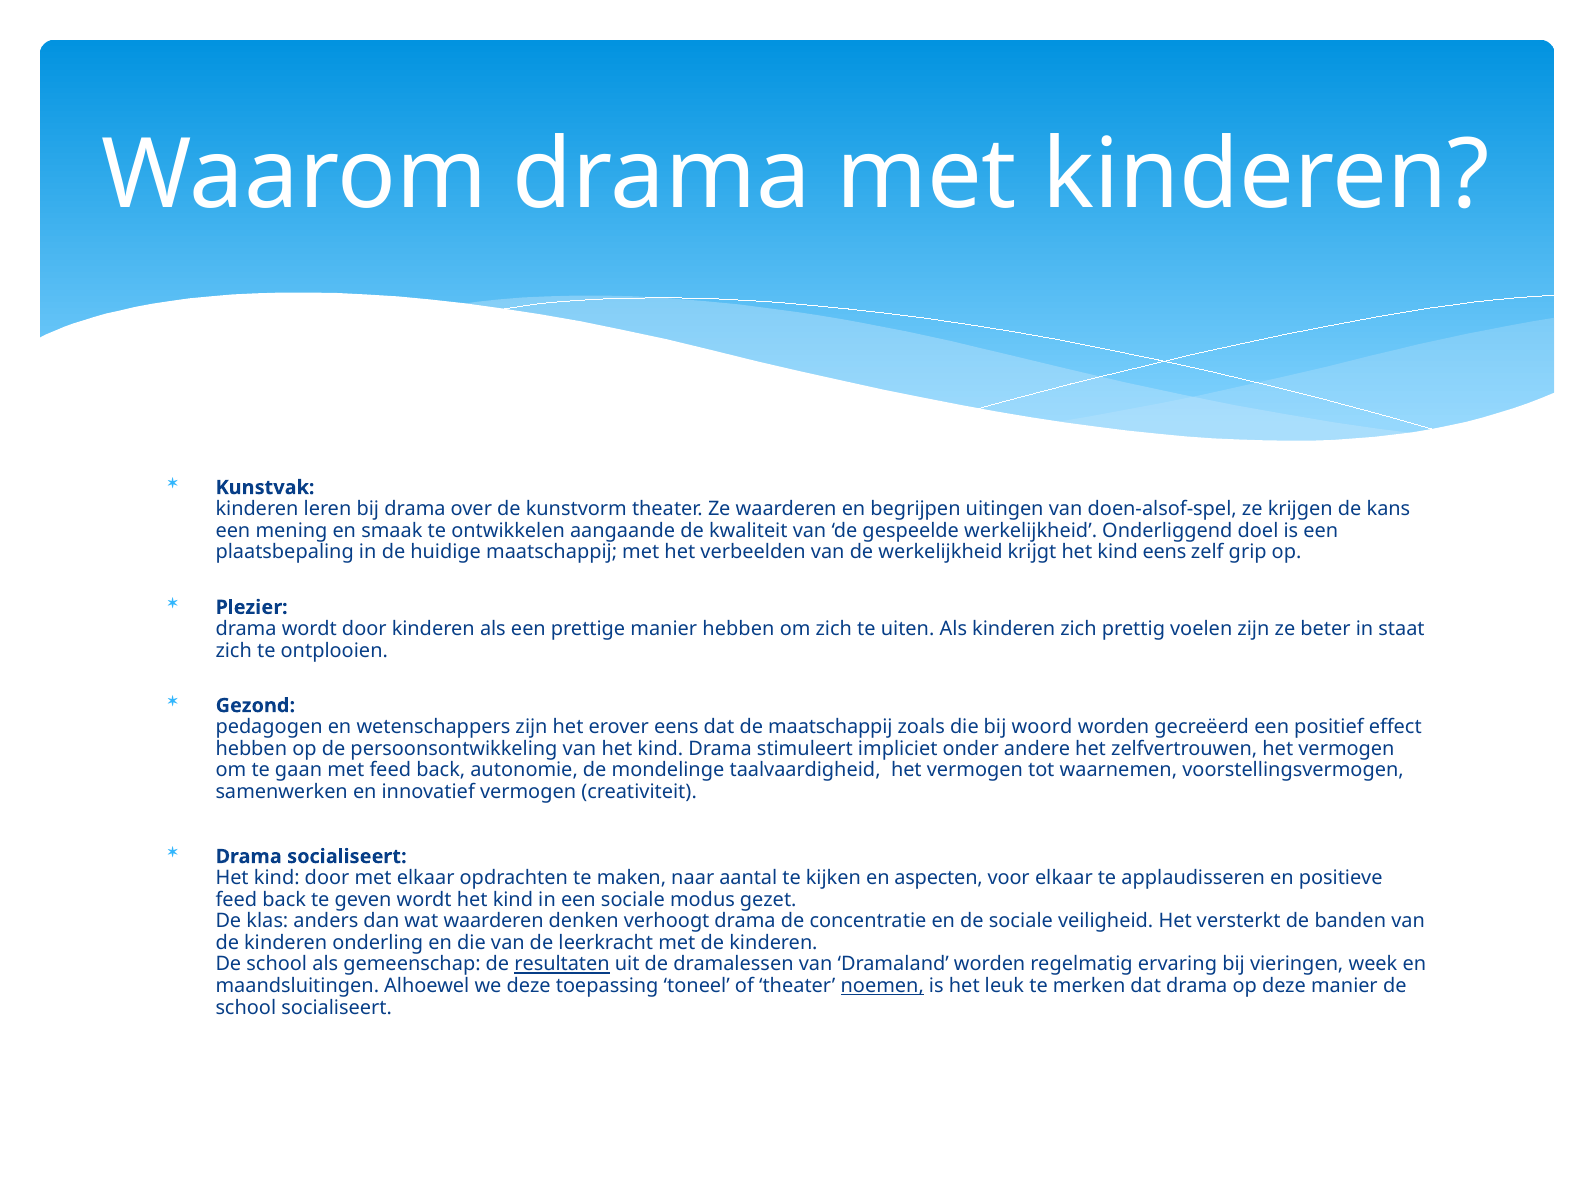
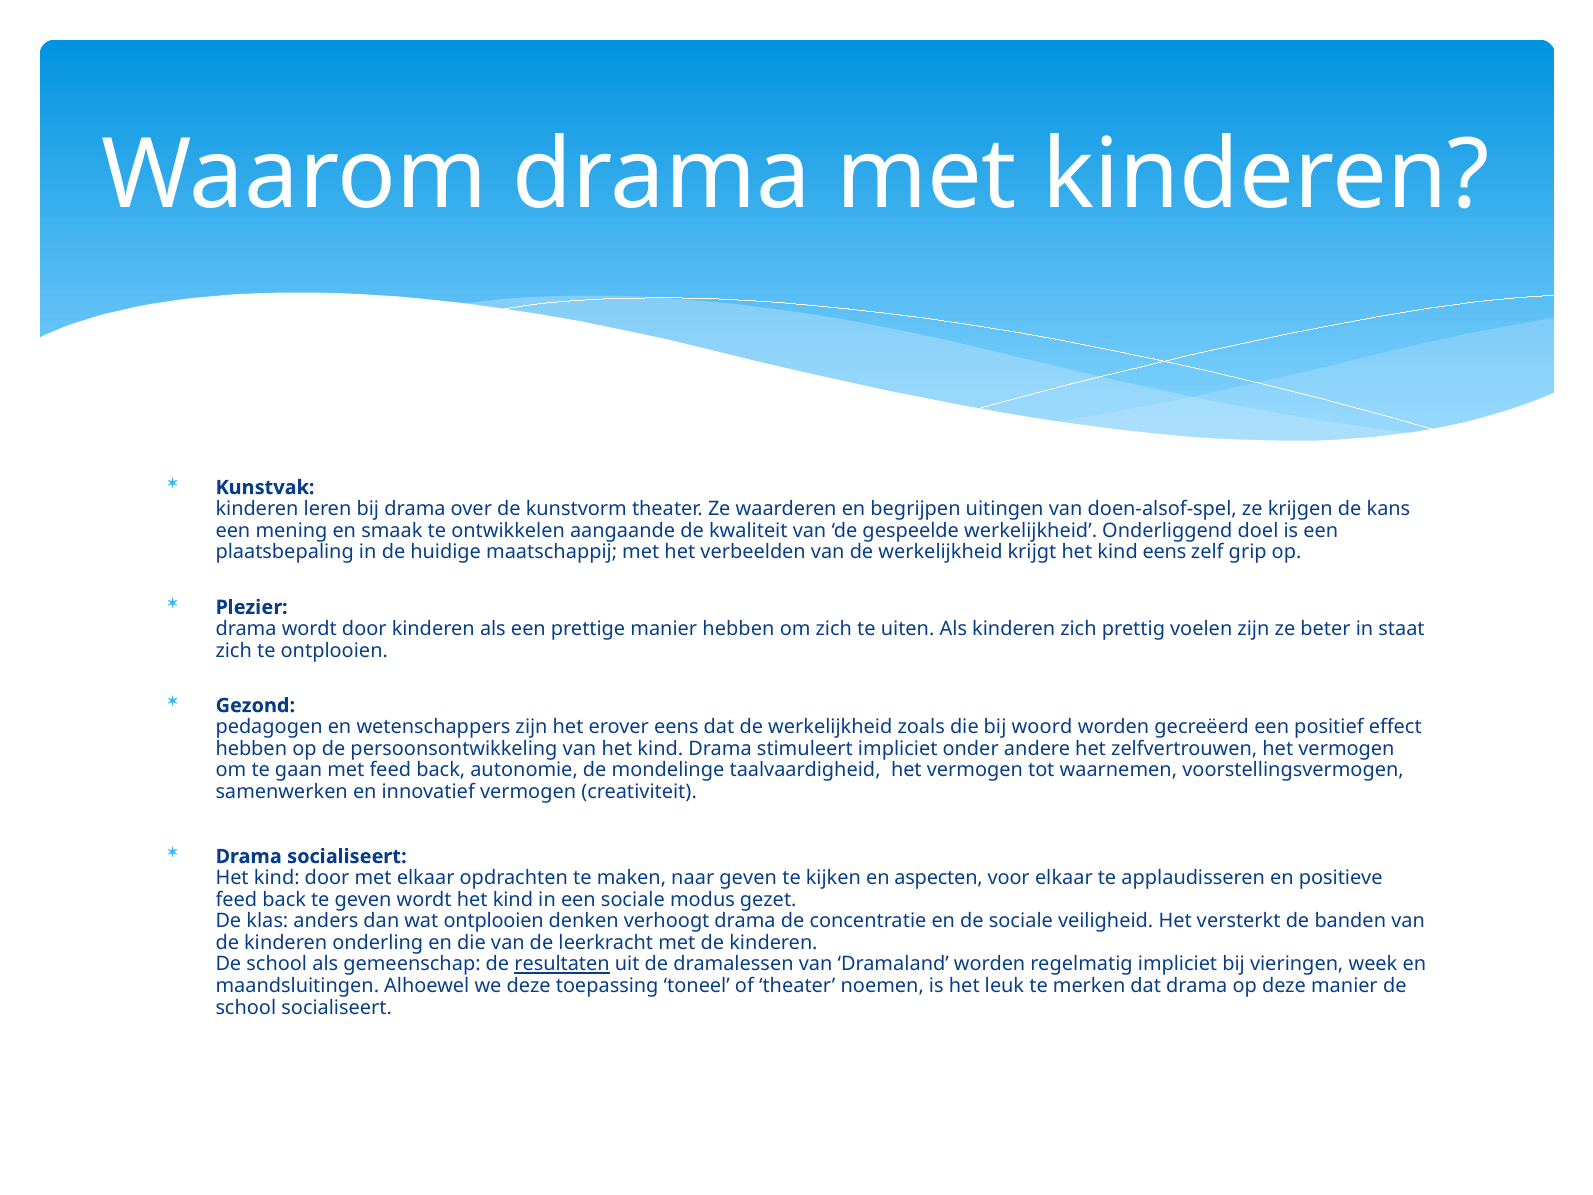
dat de maatschappij: maatschappij -> werkelijkheid
naar aantal: aantal -> geven
wat waarderen: waarderen -> ontplooien
regelmatig ervaring: ervaring -> impliciet
noemen underline: present -> none
